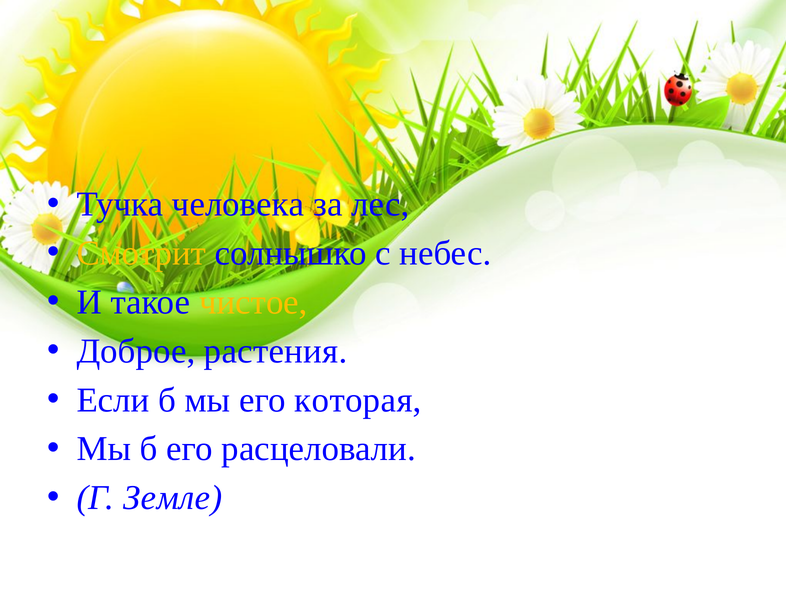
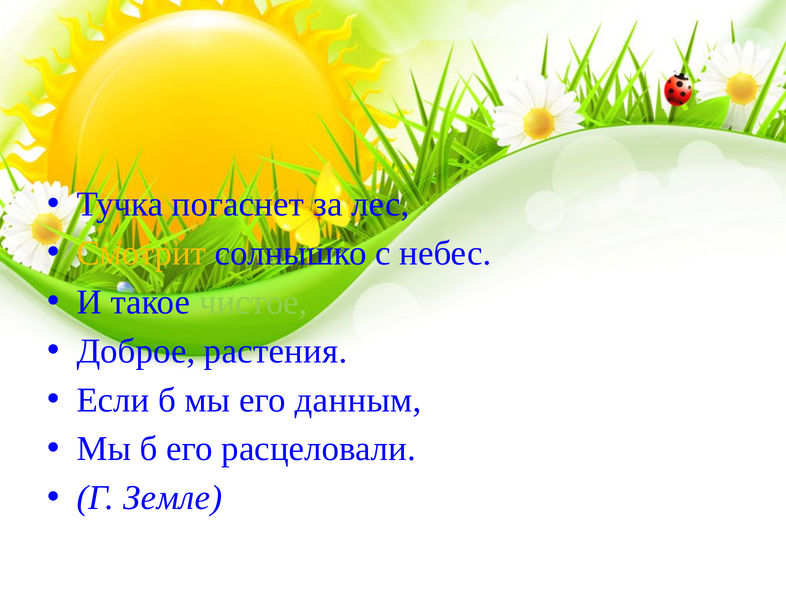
человека: человека -> погаснет
чистое colour: yellow -> light green
которая: которая -> данным
